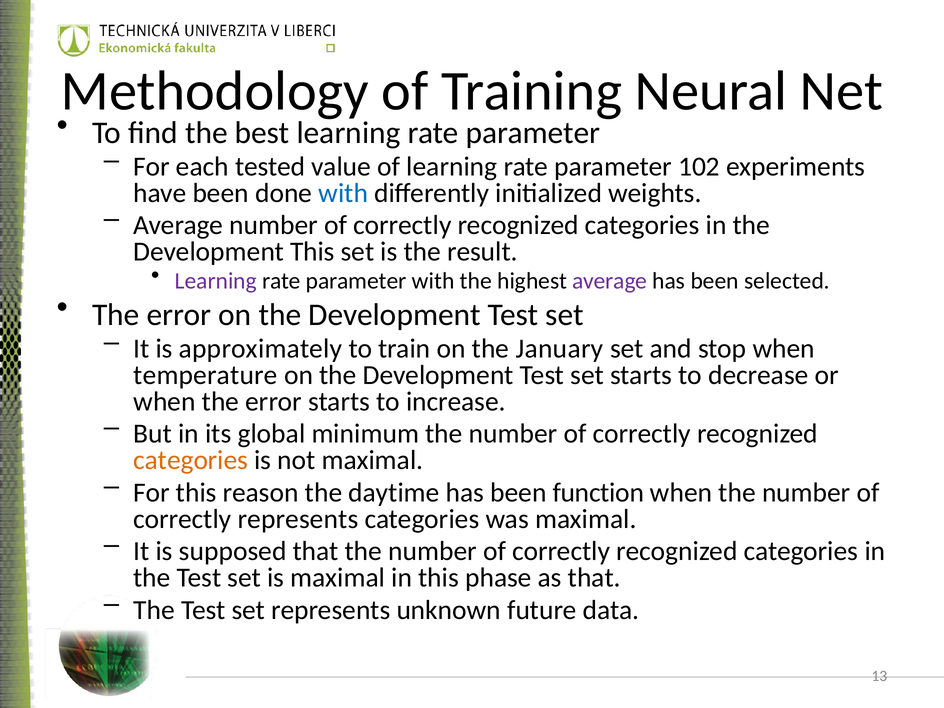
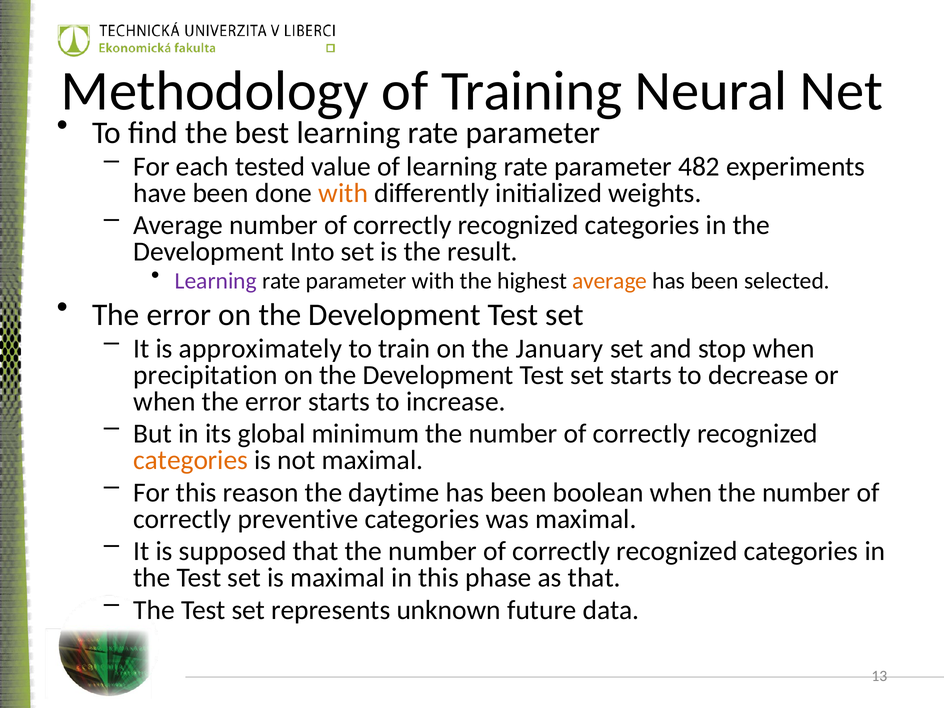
102: 102 -> 482
with at (343, 193) colour: blue -> orange
Development This: This -> Into
average at (610, 281) colour: purple -> orange
temperature: temperature -> precipitation
function: function -> boolean
correctly represents: represents -> preventive
